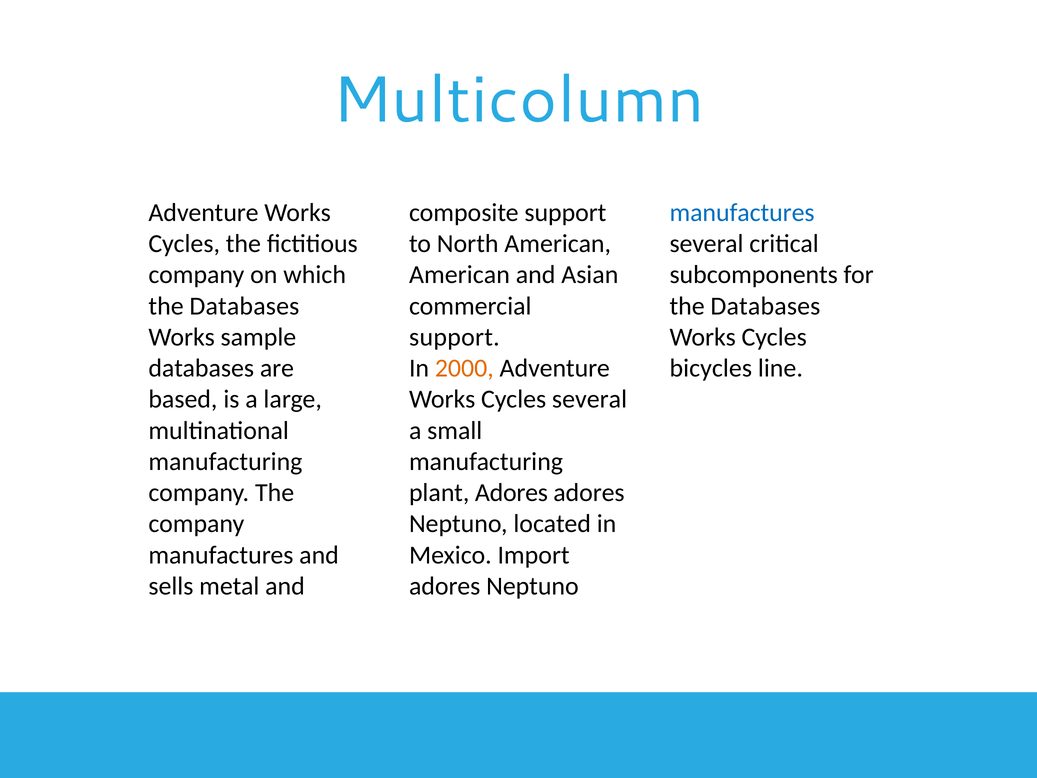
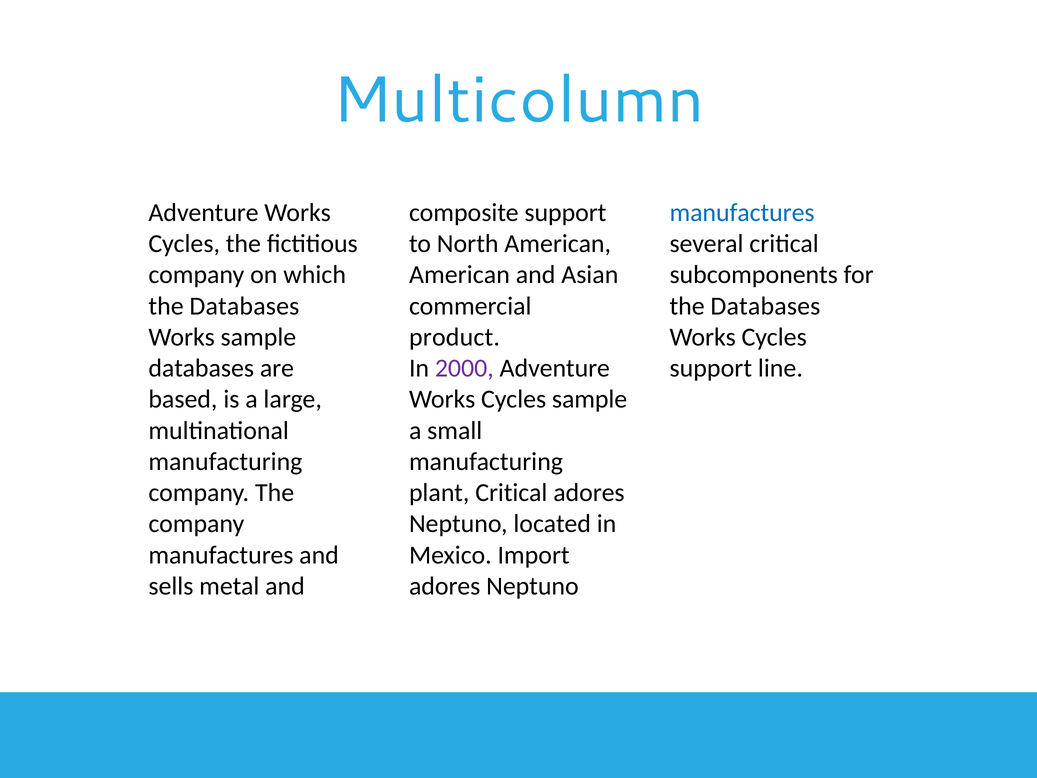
support at (454, 337): support -> product
2000 colour: orange -> purple
bicycles at (711, 368): bicycles -> support
Cycles several: several -> sample
plant Adores: Adores -> Critical
